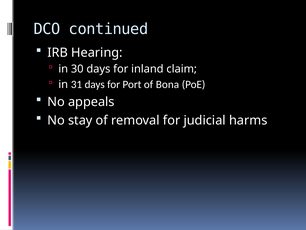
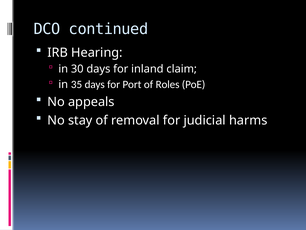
31: 31 -> 35
Bona: Bona -> Roles
